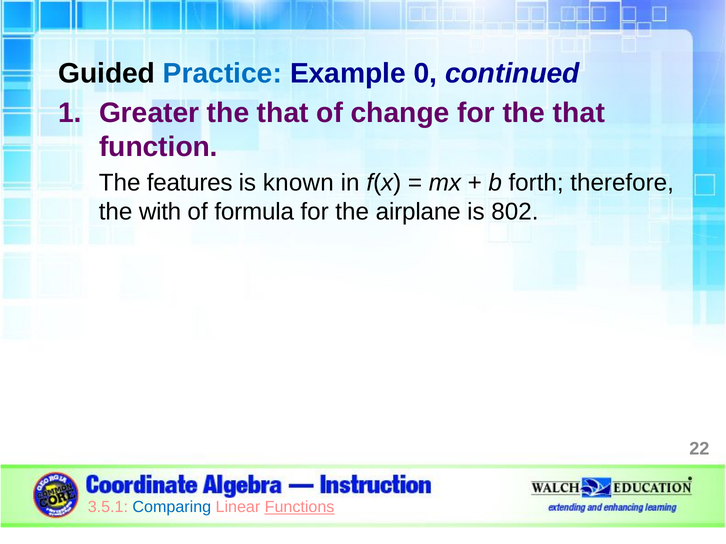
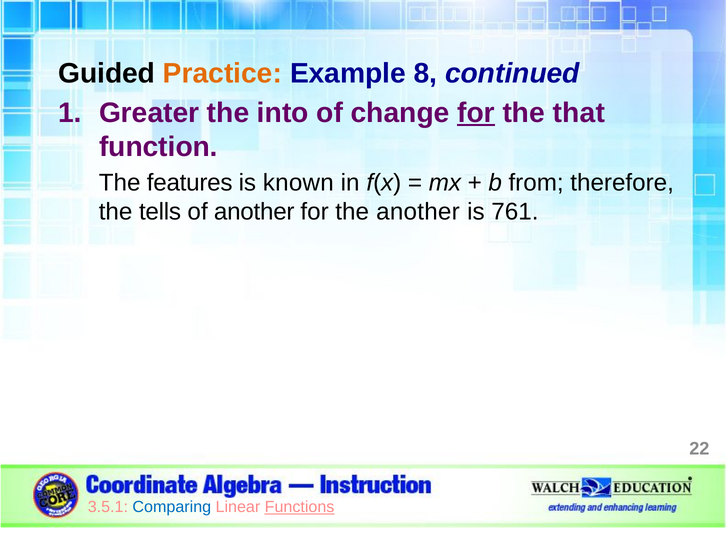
Practice colour: blue -> orange
0: 0 -> 8
that at (283, 113): that -> into
for at (476, 113) underline: none -> present
forth: forth -> from
with: with -> tells
of formula: formula -> another
the airplane: airplane -> another
802: 802 -> 761
